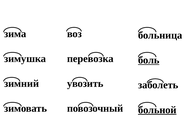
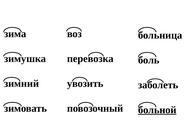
боль underline: present -> none
